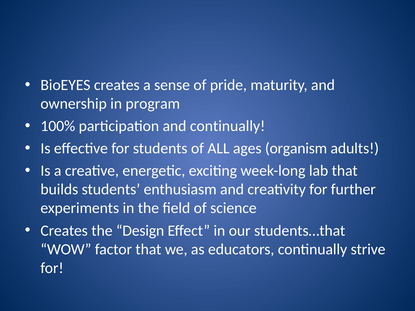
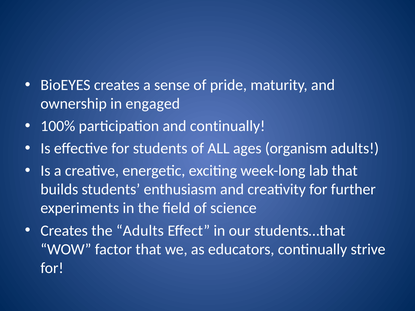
program: program -> engaged
the Design: Design -> Adults
